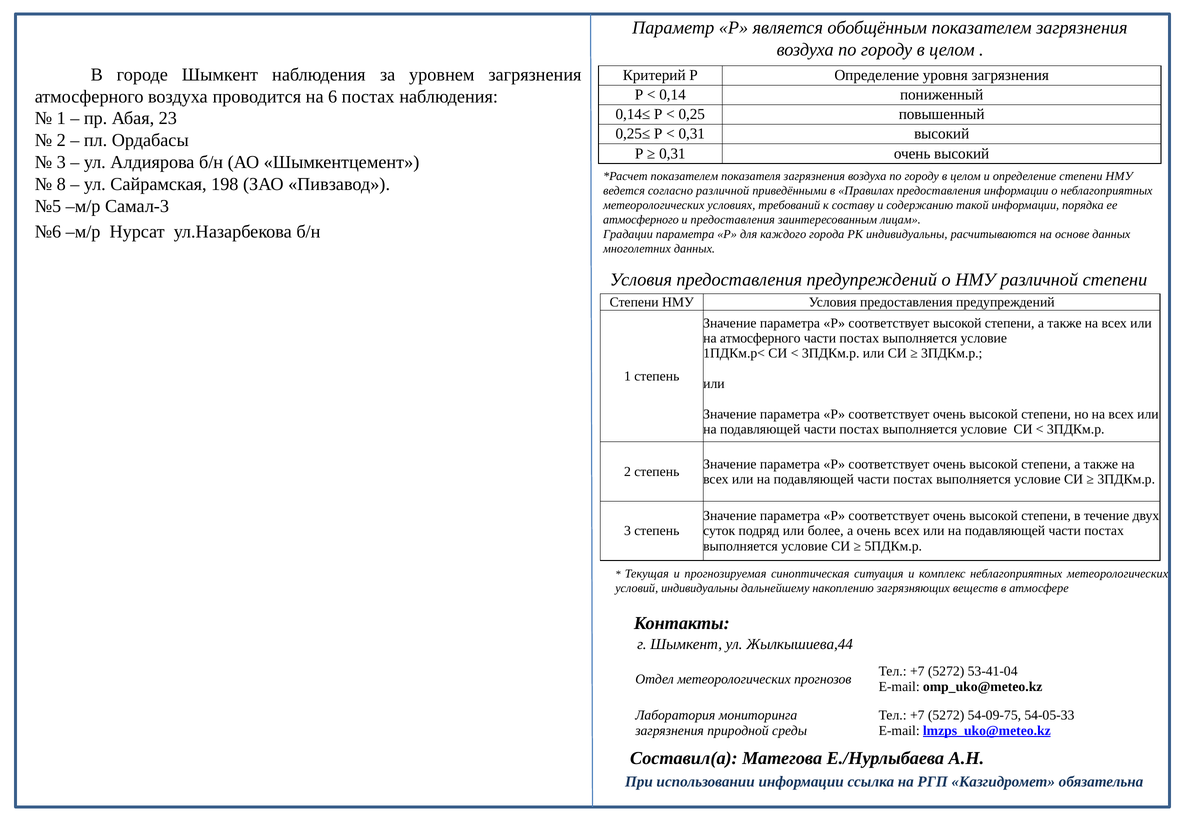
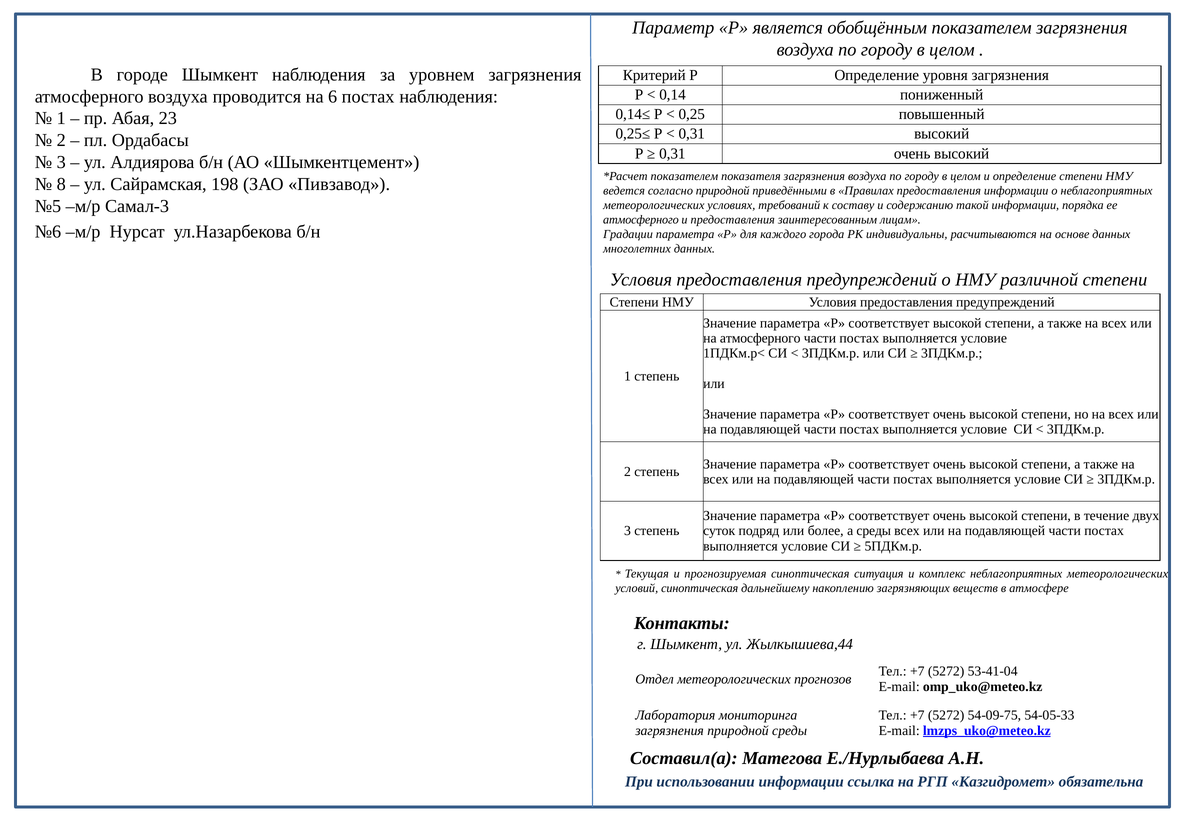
согласно различной: различной -> природной
а очень: очень -> среды
условий индивидуальны: индивидуальны -> синоптическая
